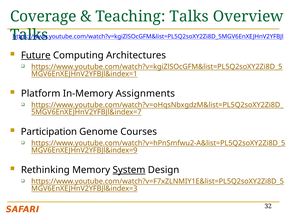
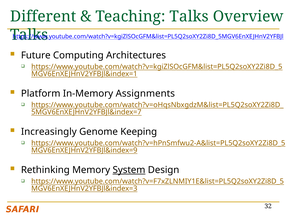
Coverage: Coverage -> Different
Future underline: present -> none
Participation: Participation -> Increasingly
Courses: Courses -> Keeping
